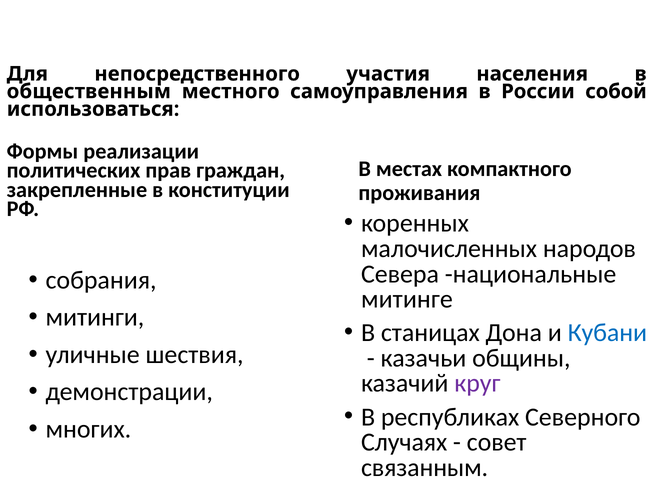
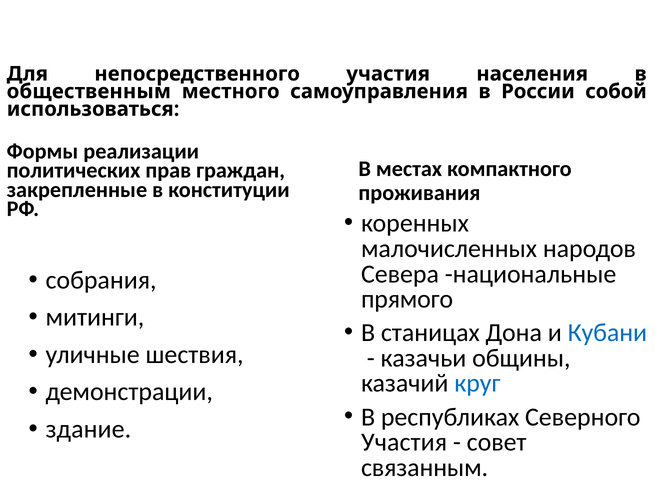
митинге: митинге -> прямого
круг colour: purple -> blue
многих: многих -> здание
Случаях at (404, 442): Случаях -> Участия
